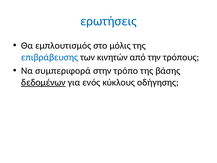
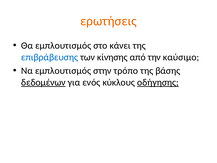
ερωτήσεις colour: blue -> orange
μόλις: μόλις -> κάνει
κινητών: κινητών -> κίνησης
τρόπους: τρόπους -> καύσιμο
Να συμπεριφορά: συμπεριφορά -> εμπλουτισμός
οδήγησης underline: none -> present
